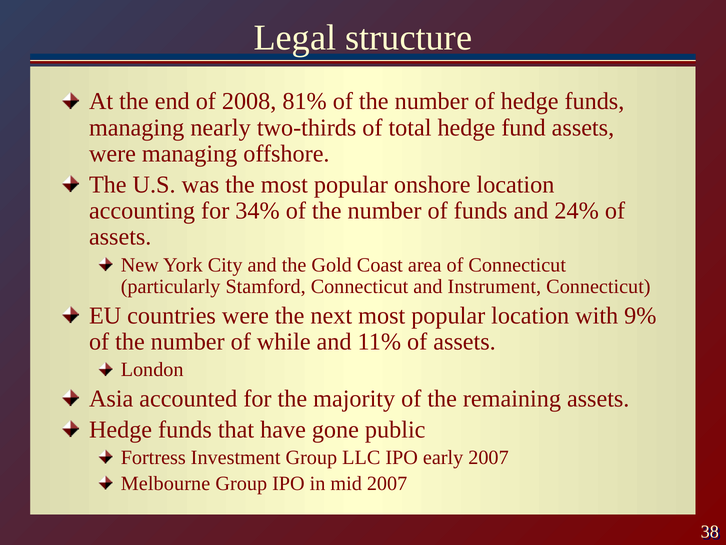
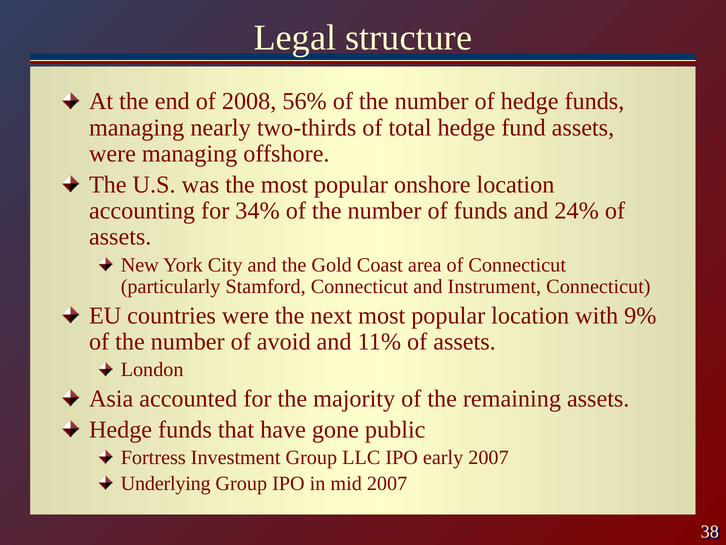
81%: 81% -> 56%
while: while -> avoid
Melbourne: Melbourne -> Underlying
